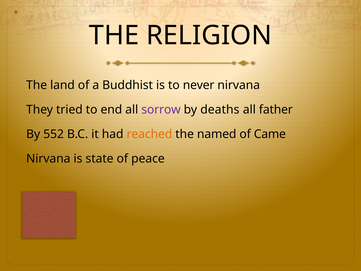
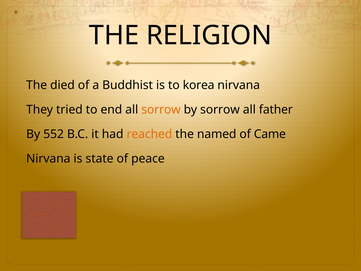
land: land -> died
never: never -> korea
sorrow at (161, 110) colour: purple -> orange
by deaths: deaths -> sorrow
